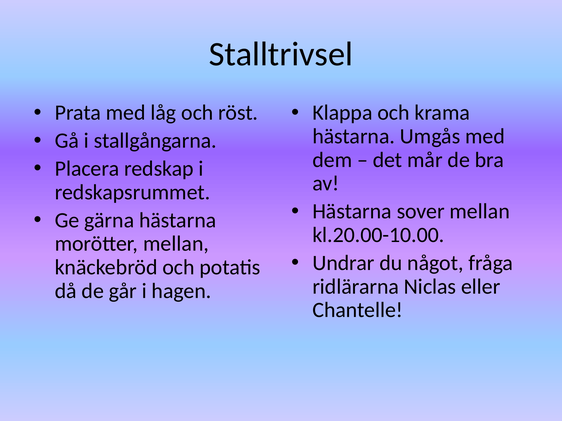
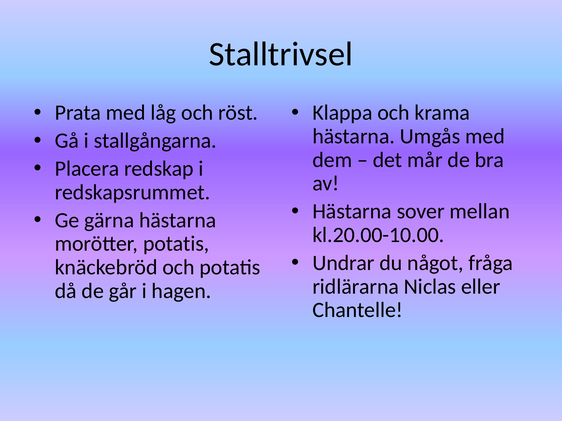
morötter mellan: mellan -> potatis
